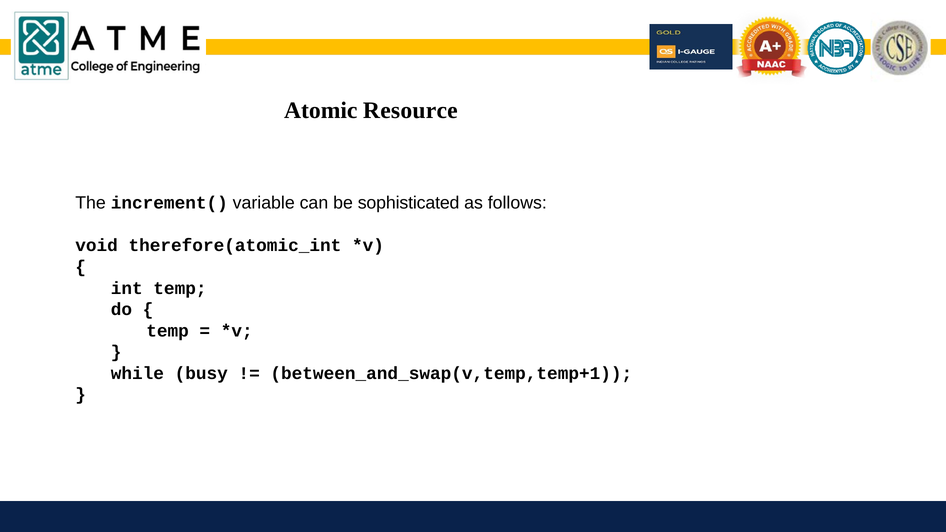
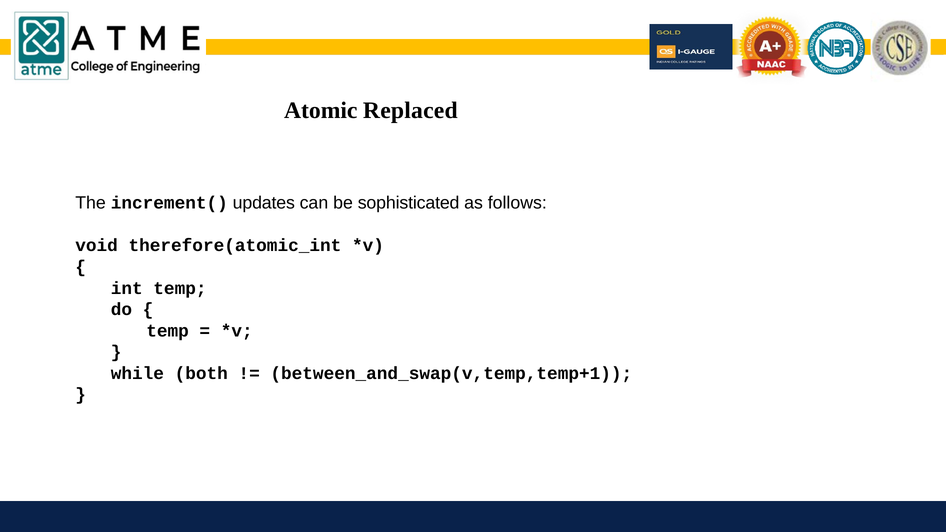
Resource: Resource -> Replaced
variable: variable -> updates
busy: busy -> both
